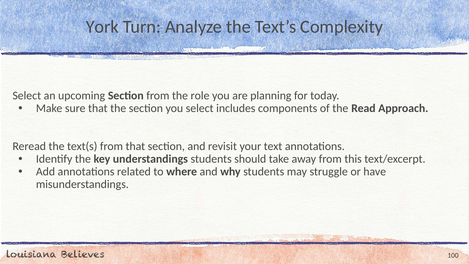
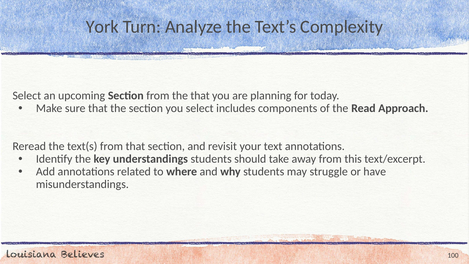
the role: role -> that
